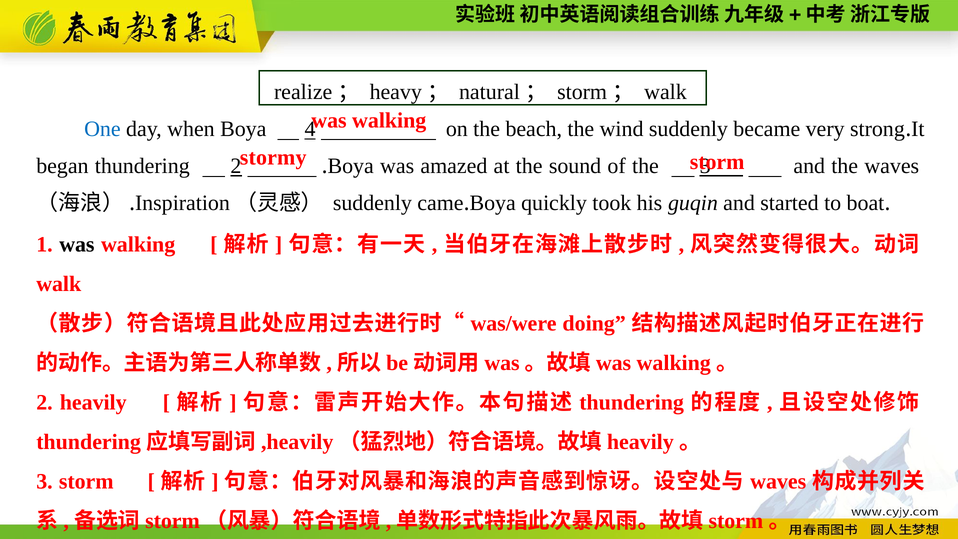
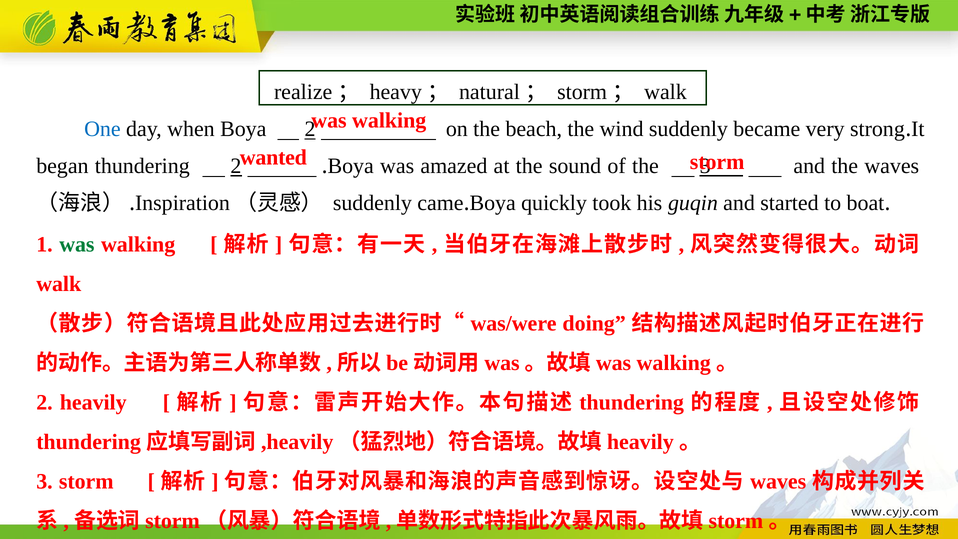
Boya 4: 4 -> 2
stormy: stormy -> wanted
was at (77, 244) colour: black -> green
